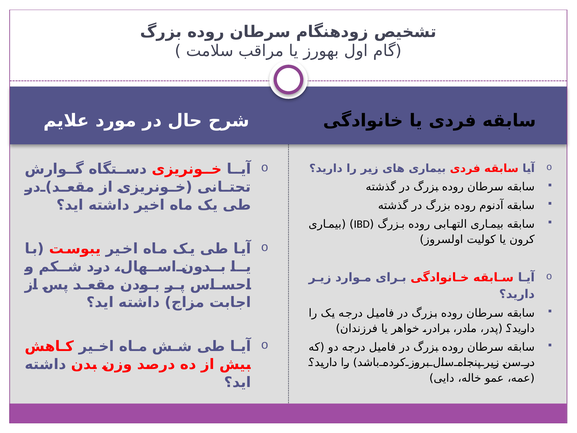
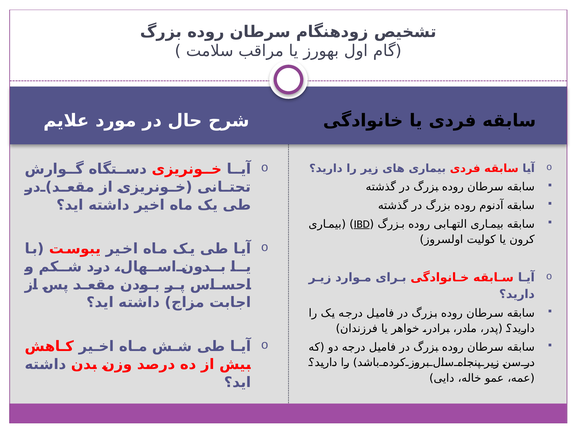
IBD underline: none -> present
